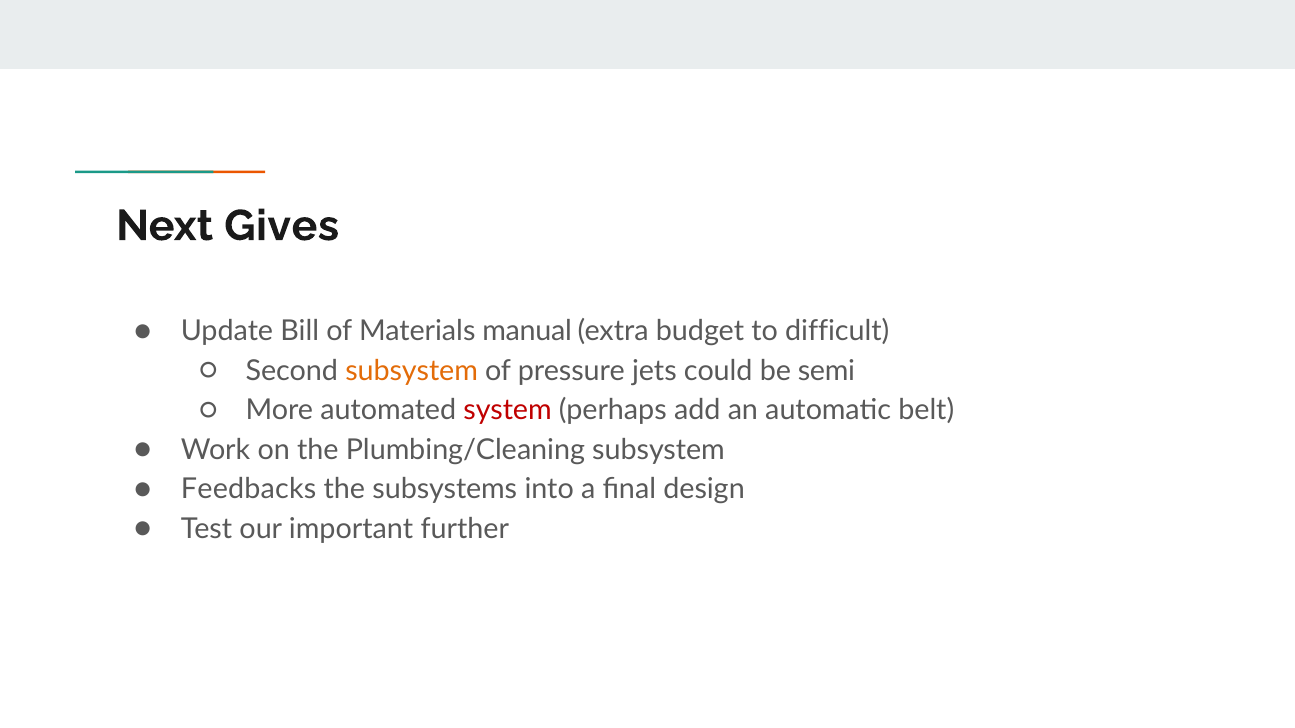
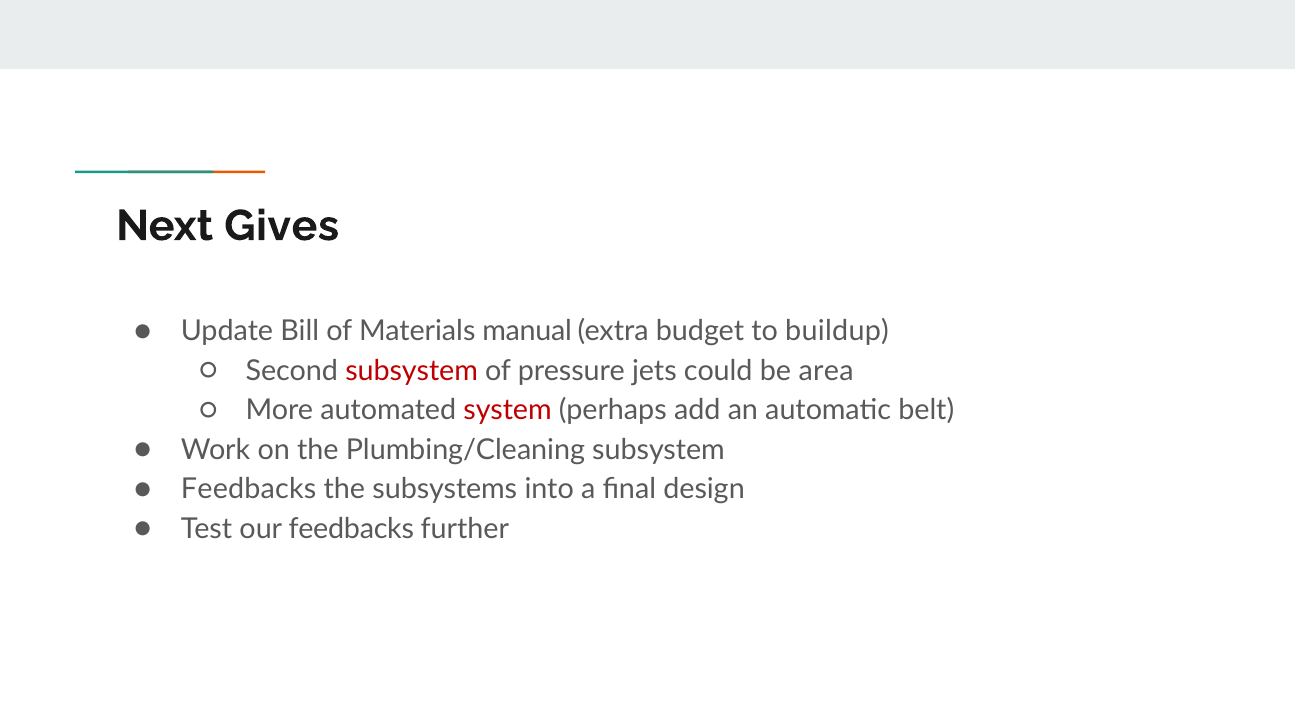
difficult: difficult -> buildup
subsystem at (412, 371) colour: orange -> red
semi: semi -> area
our important: important -> feedbacks
